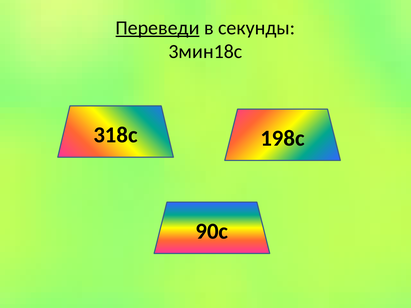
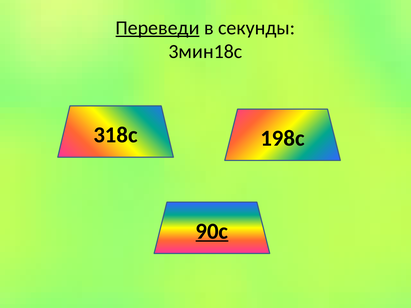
90с underline: none -> present
